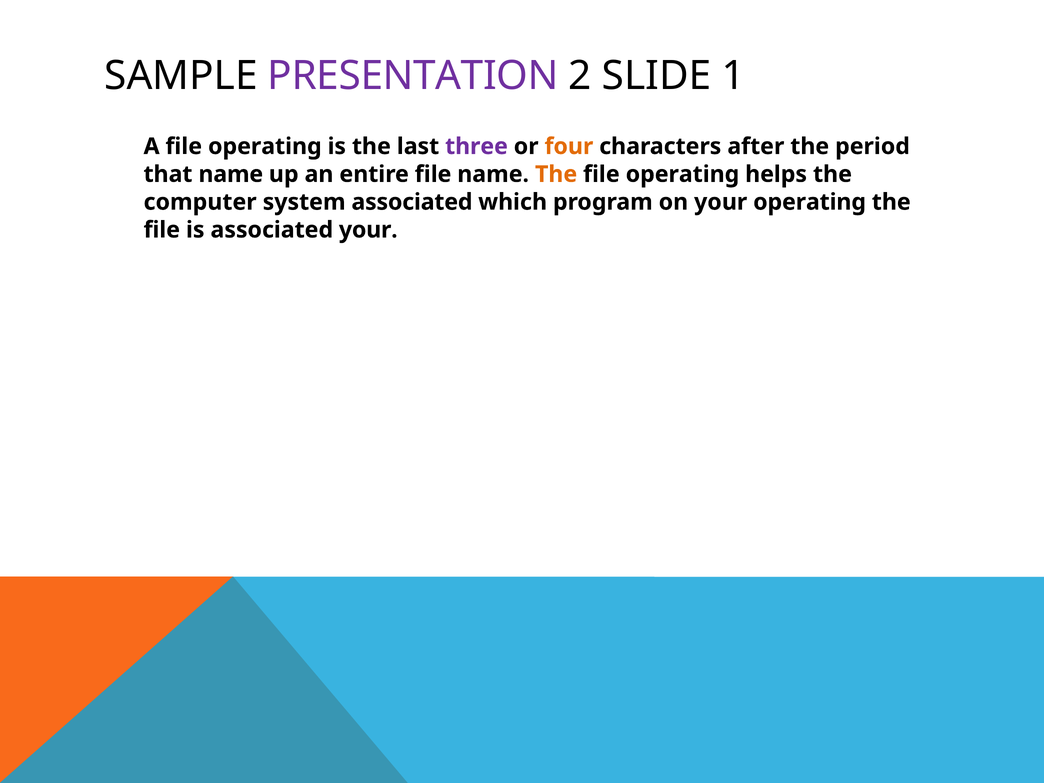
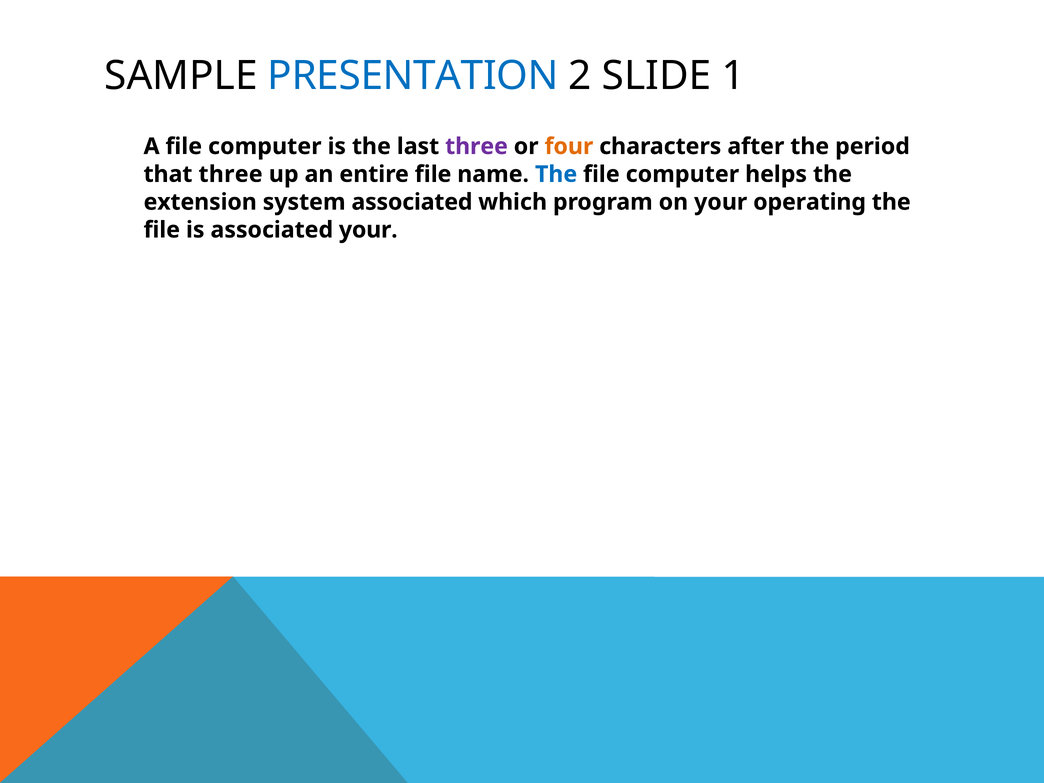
PRESENTATION colour: purple -> blue
A file operating: operating -> computer
that name: name -> three
The at (556, 174) colour: orange -> blue
operating at (682, 174): operating -> computer
computer: computer -> extension
